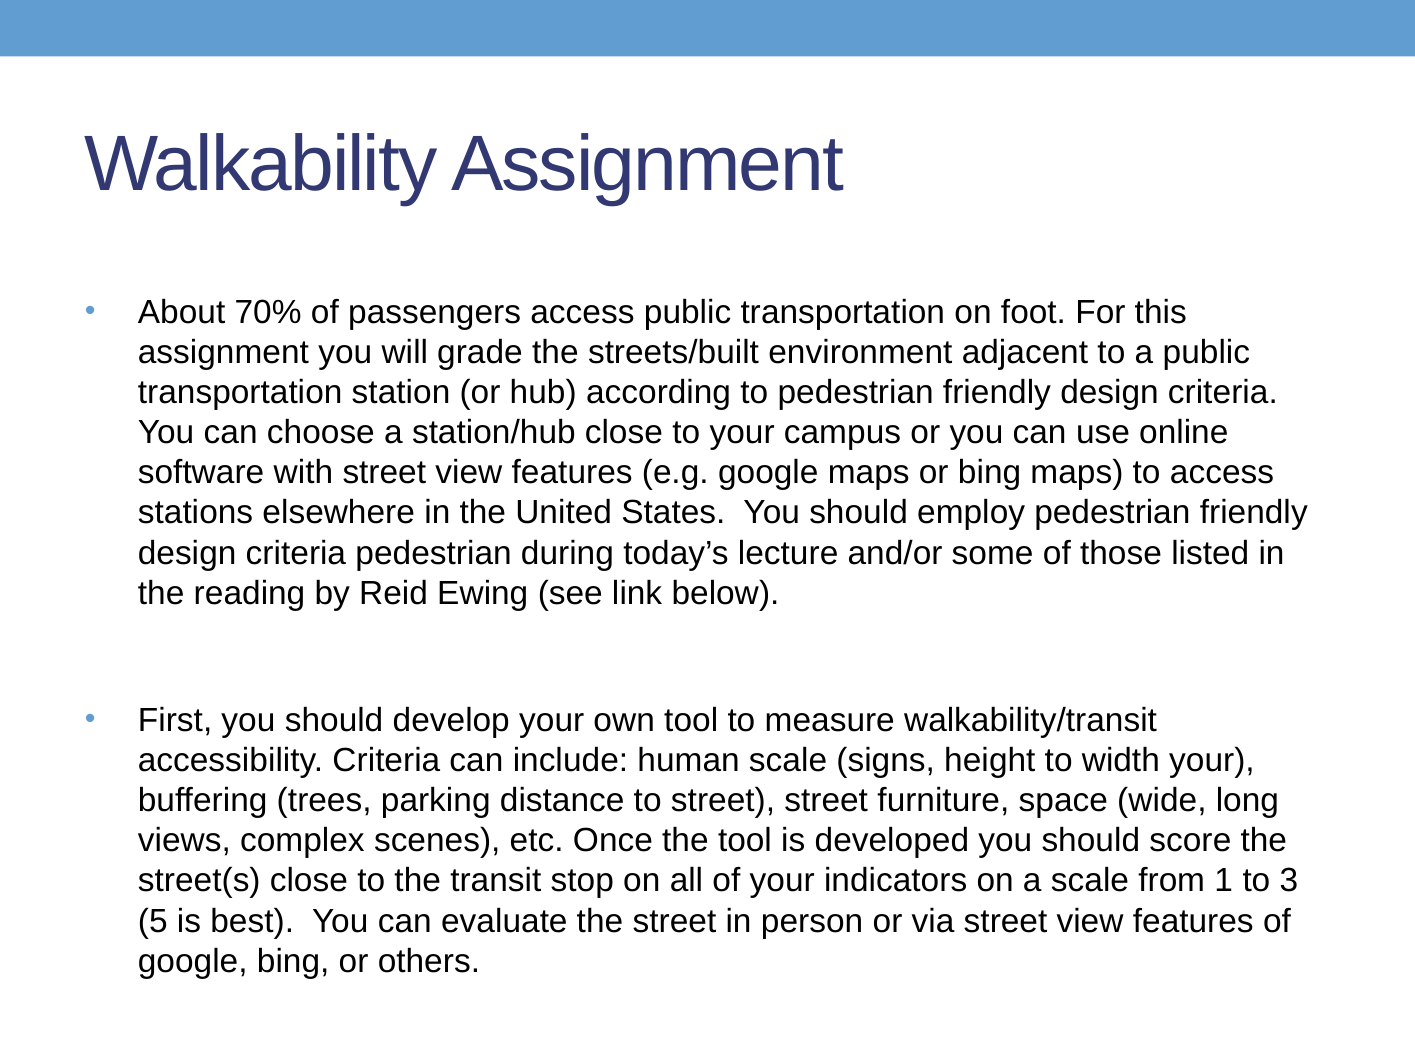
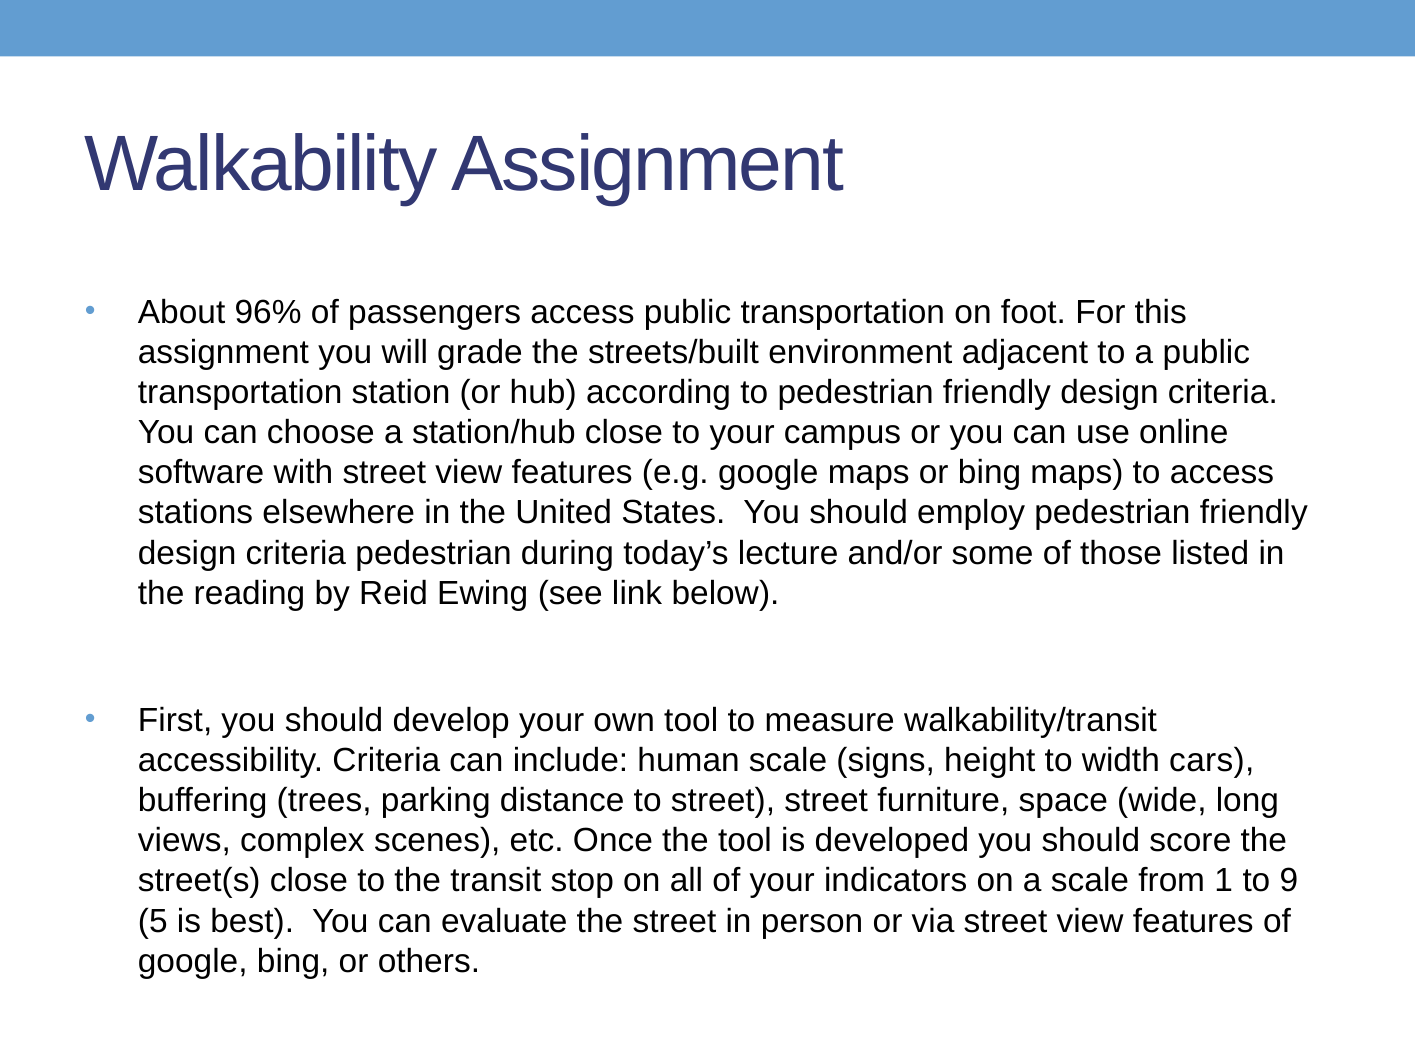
70%: 70% -> 96%
width your: your -> cars
3: 3 -> 9
